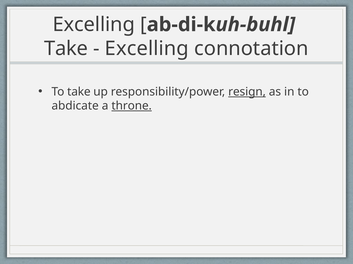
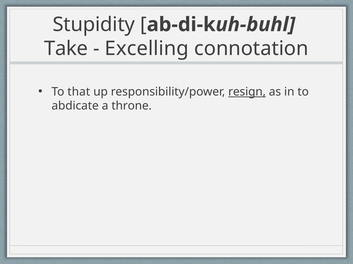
Excelling at (94, 25): Excelling -> Stupidity
To take: take -> that
throne underline: present -> none
